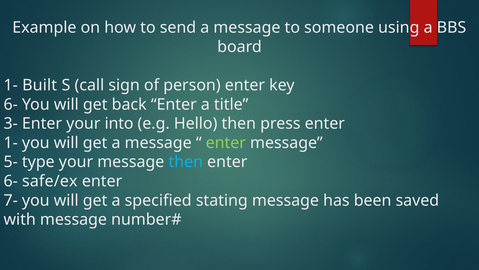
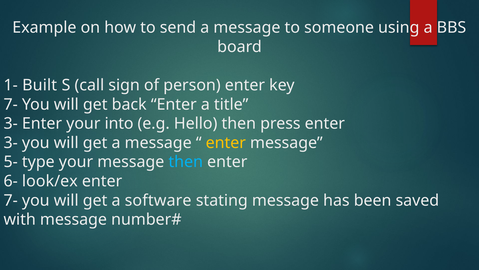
6- at (11, 104): 6- -> 7-
1- at (11, 143): 1- -> 3-
enter at (226, 143) colour: light green -> yellow
safe/ex: safe/ex -> look/ex
specified: specified -> software
